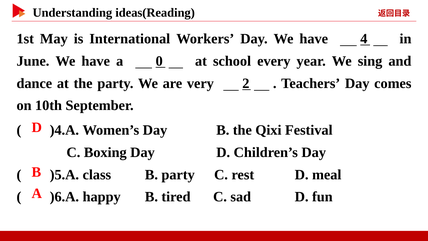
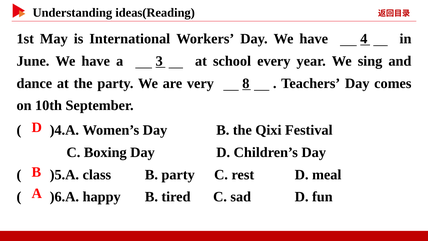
0: 0 -> 3
2: 2 -> 8
